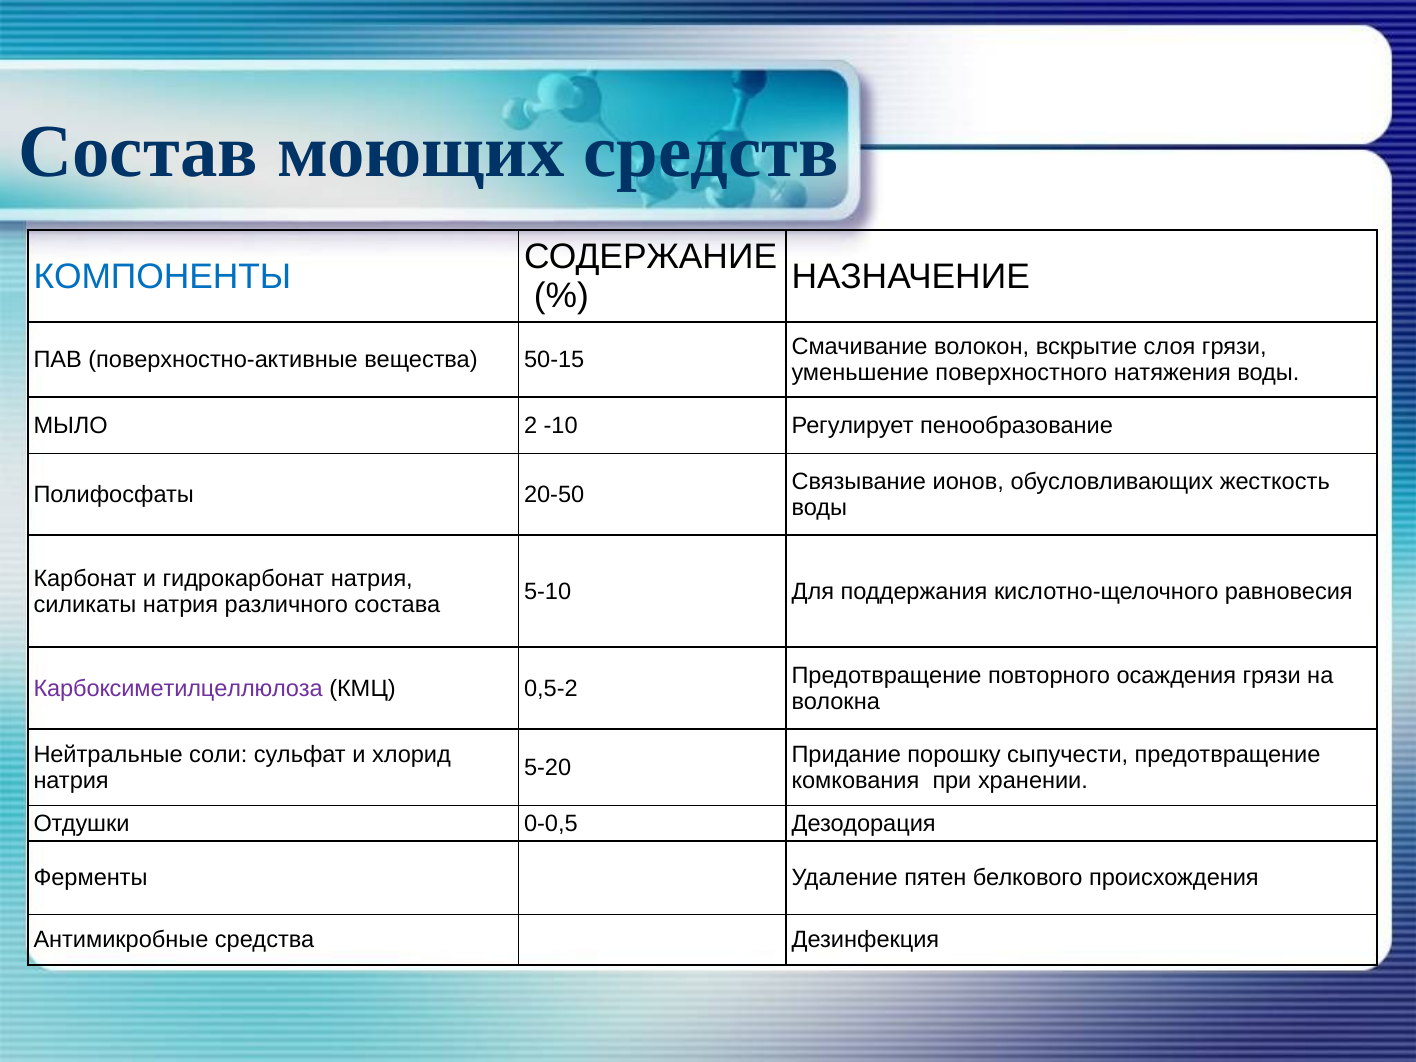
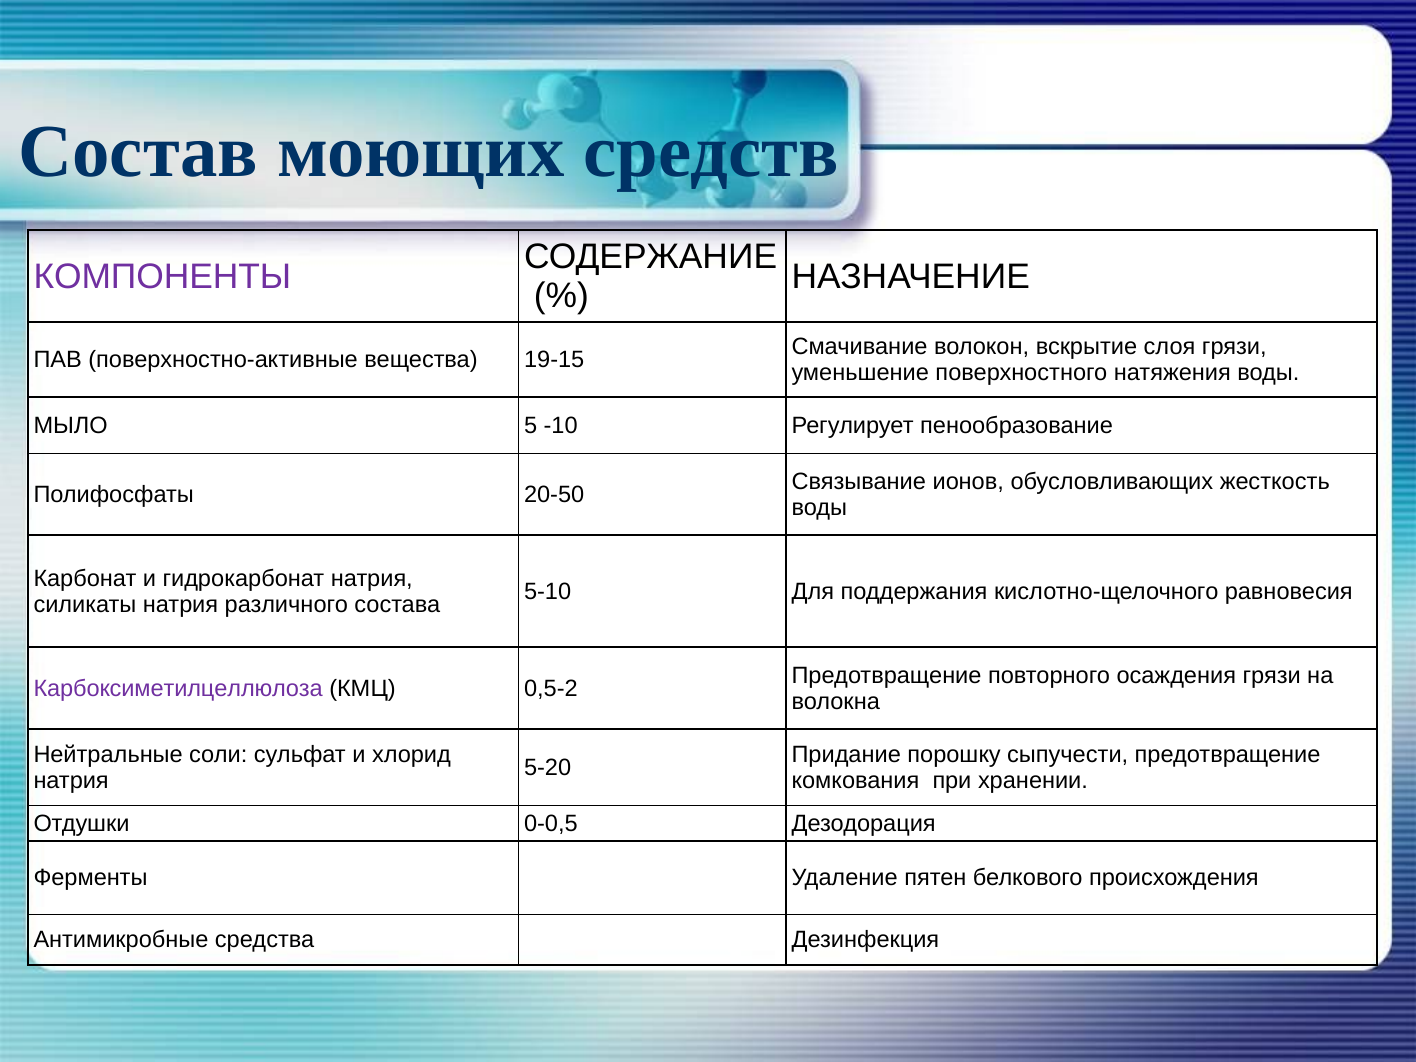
КОМПОНЕНТЫ colour: blue -> purple
50-15: 50-15 -> 19-15
2: 2 -> 5
